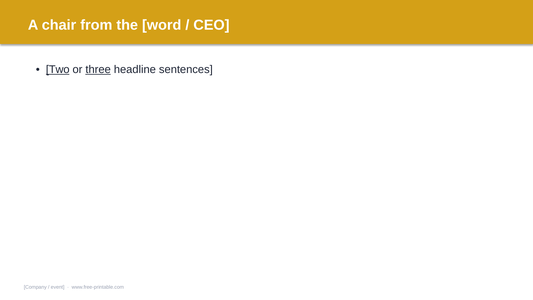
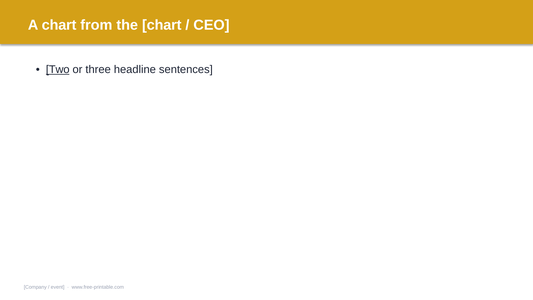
A chair: chair -> chart
the word: word -> chart
three underline: present -> none
